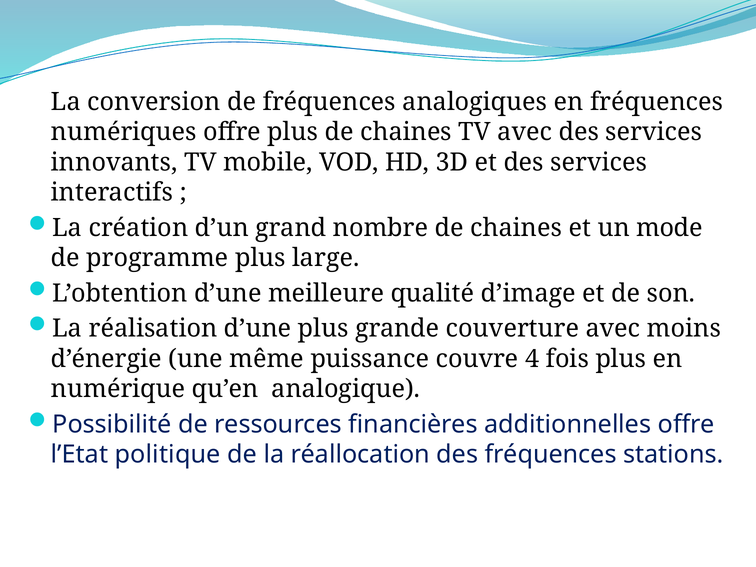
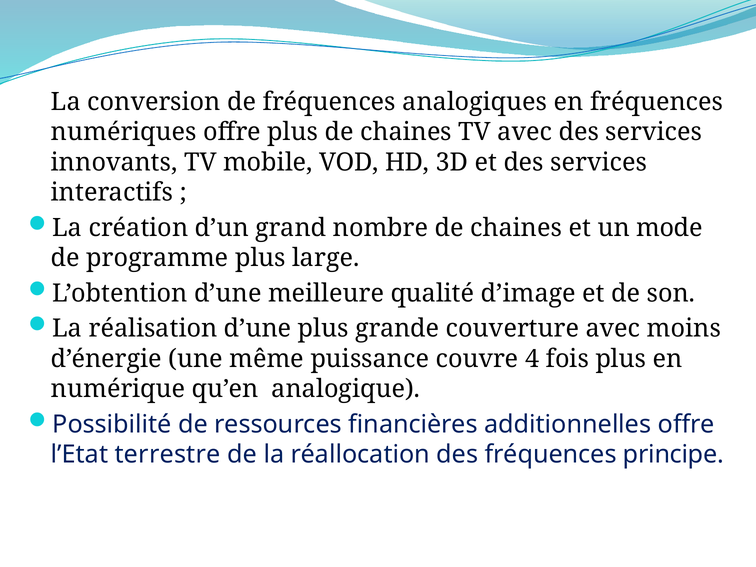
politique: politique -> terrestre
stations: stations -> principe
